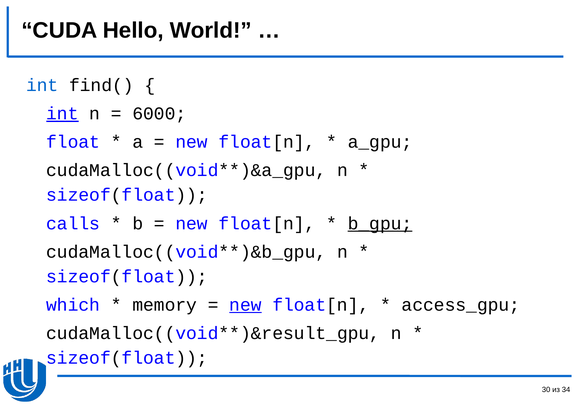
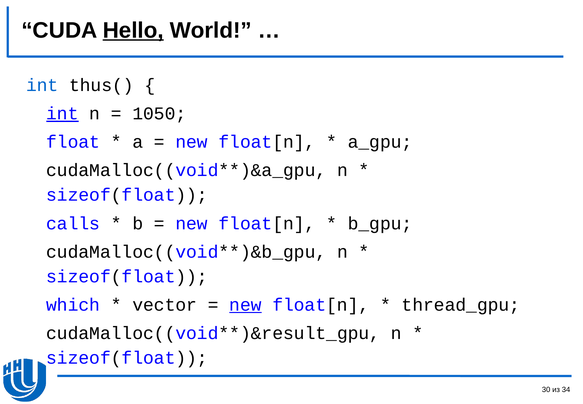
Hello underline: none -> present
find(: find( -> thus(
6000: 6000 -> 1050
b_gpu underline: present -> none
memory: memory -> vector
access_gpu: access_gpu -> thread_gpu
